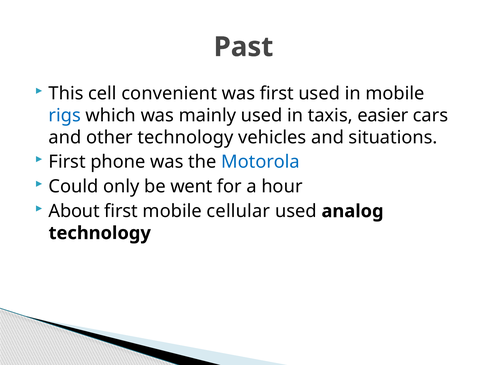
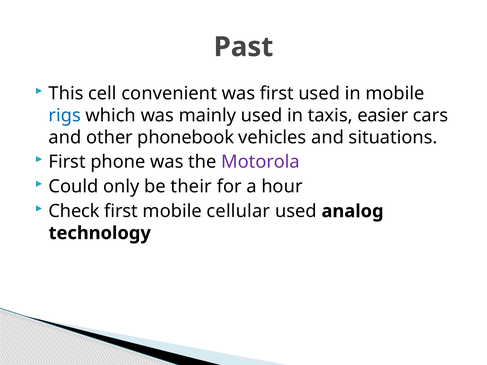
other technology: technology -> phonebook
Motorola colour: blue -> purple
went: went -> their
About: About -> Check
